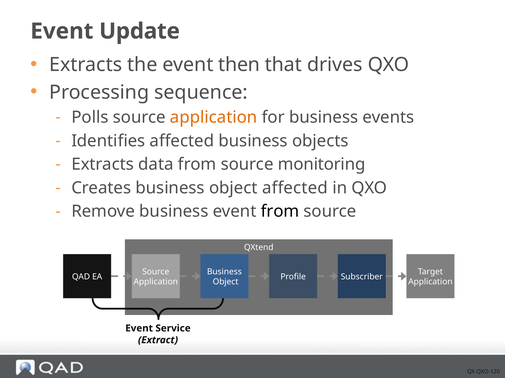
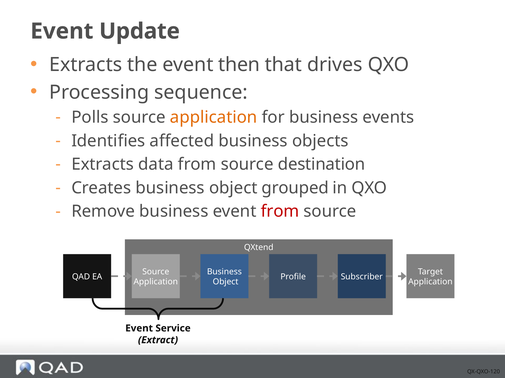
monitoring: monitoring -> destination
object affected: affected -> grouped
from at (280, 212) colour: black -> red
